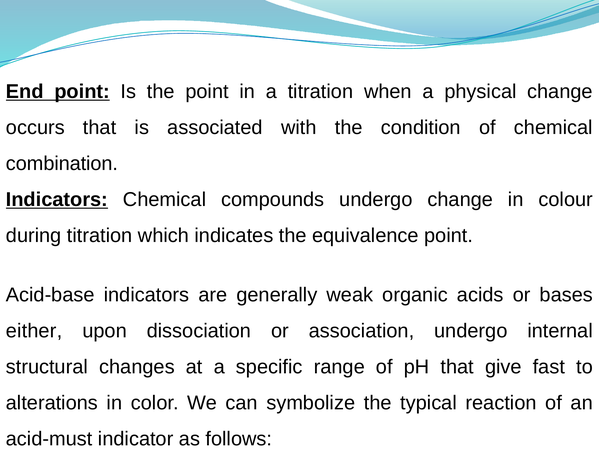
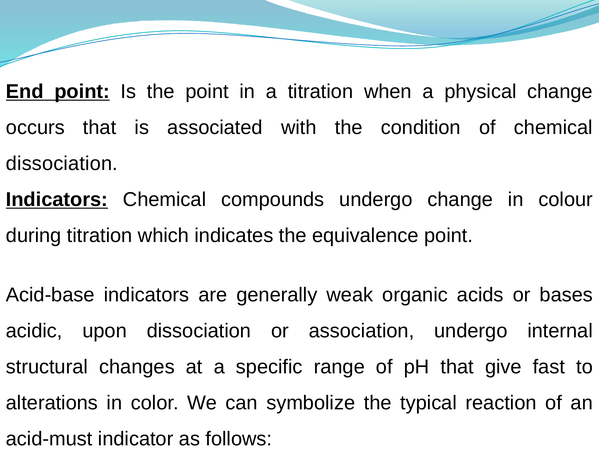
combination at (62, 163): combination -> dissociation
either: either -> acidic
